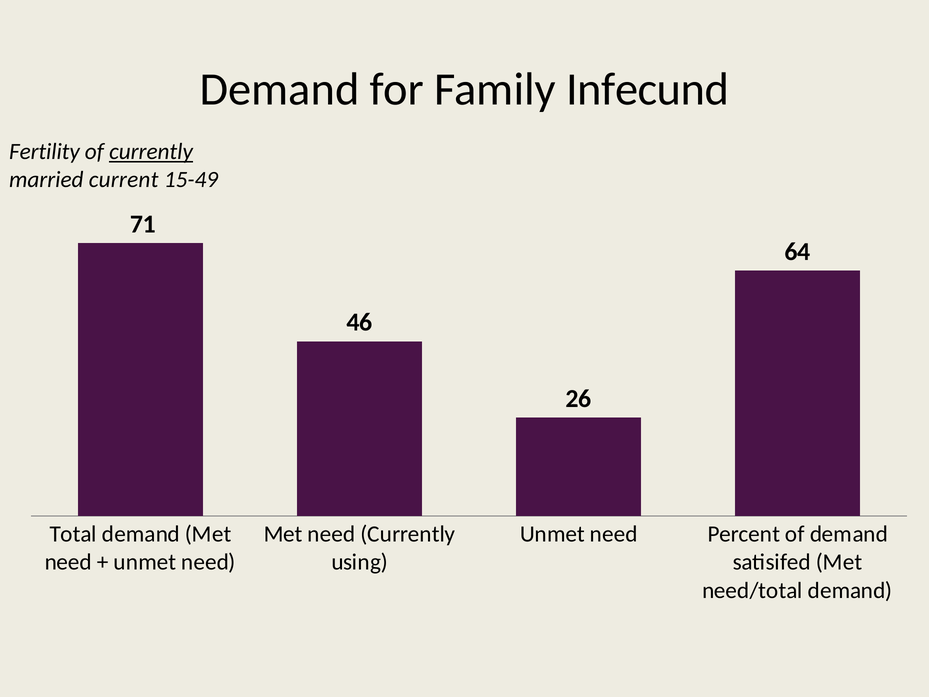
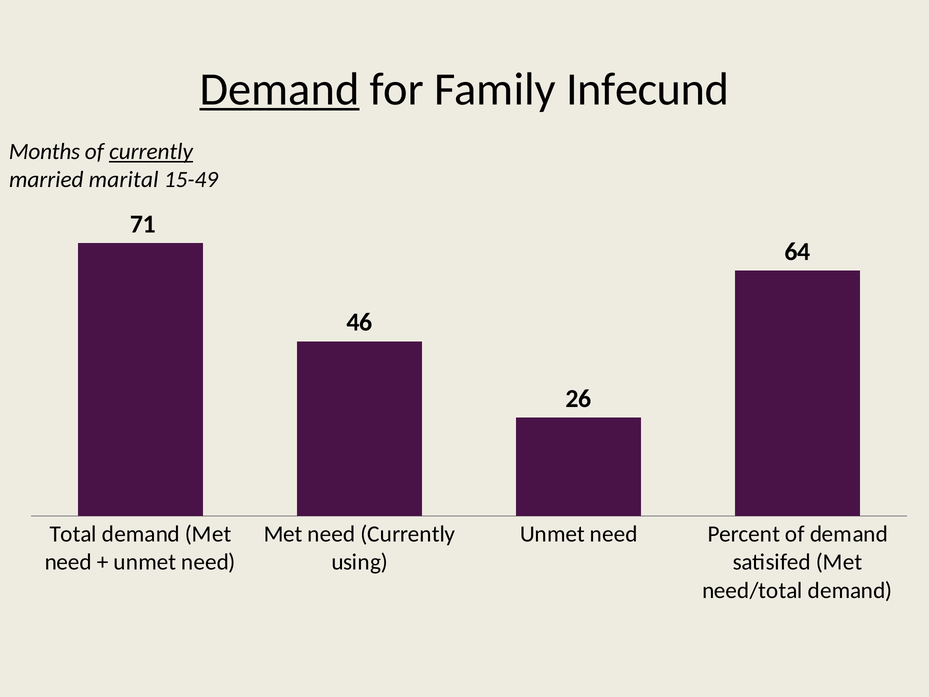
Demand at (280, 89) underline: none -> present
Fertility: Fertility -> Months
current: current -> marital
